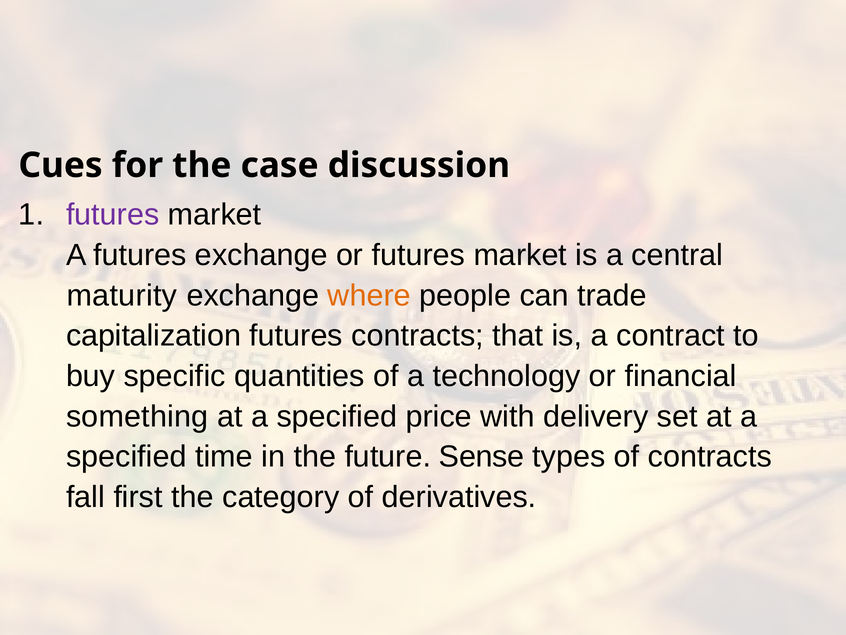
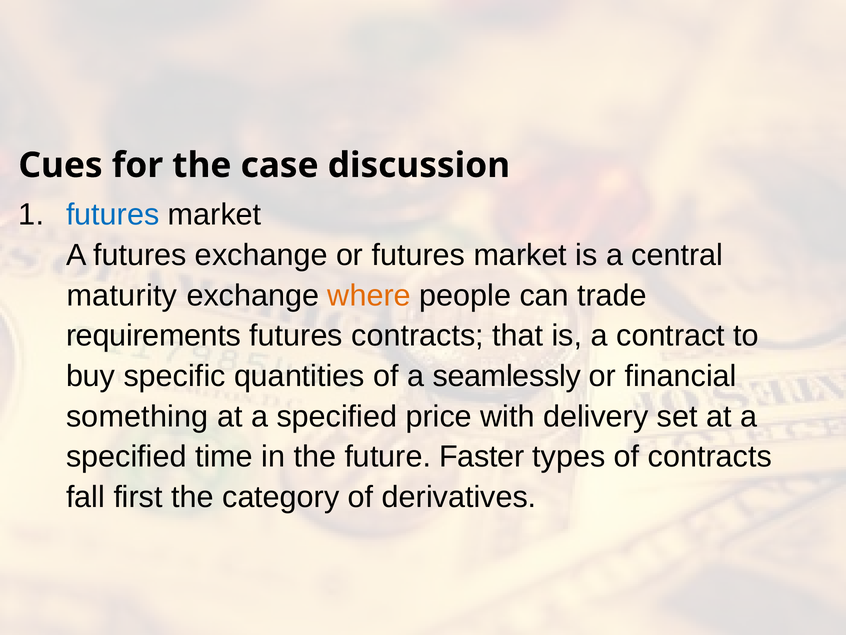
futures at (113, 215) colour: purple -> blue
capitalization: capitalization -> requirements
technology: technology -> seamlessly
Sense: Sense -> Faster
